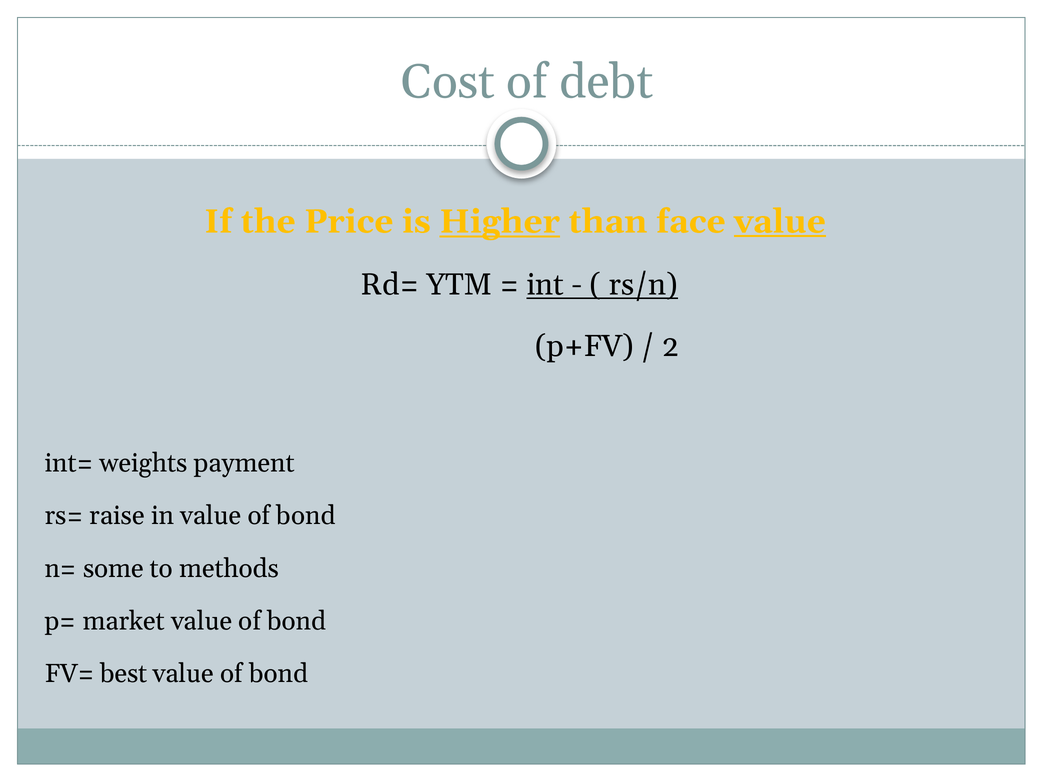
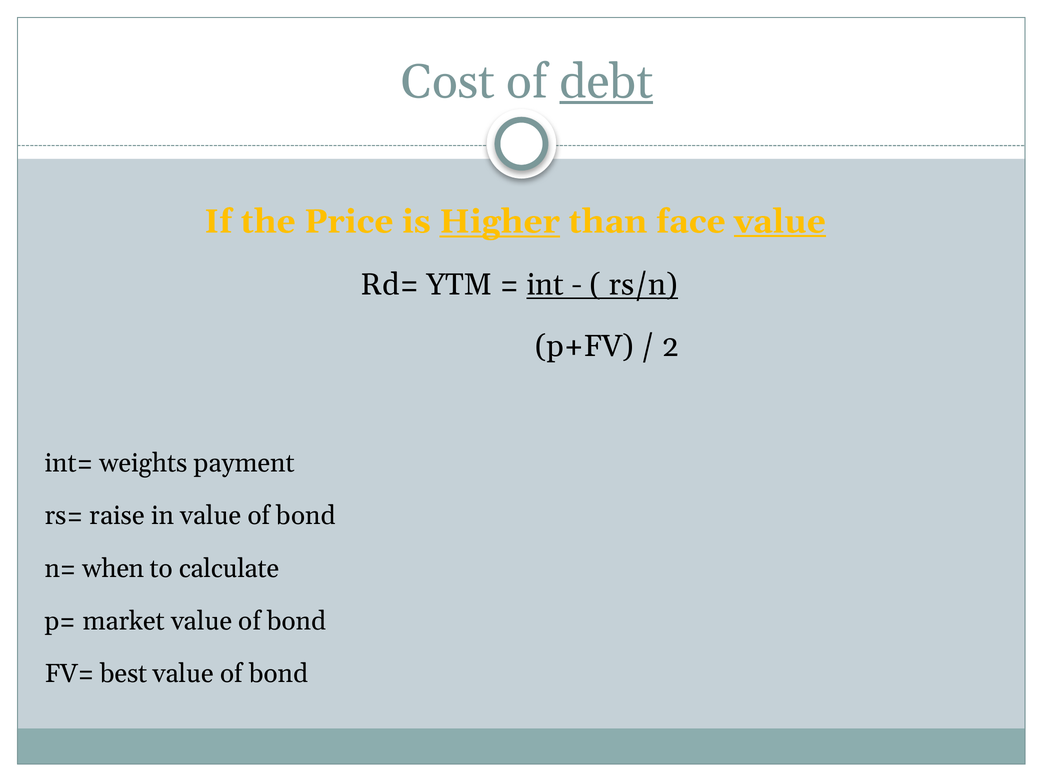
debt underline: none -> present
some: some -> when
methods: methods -> calculate
